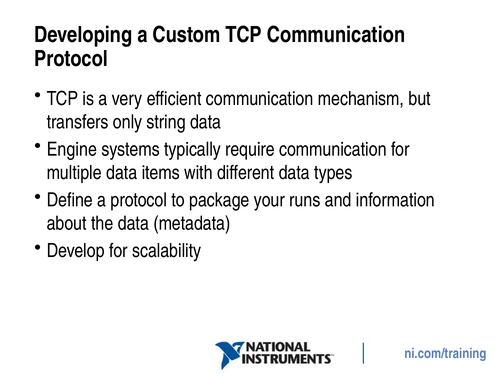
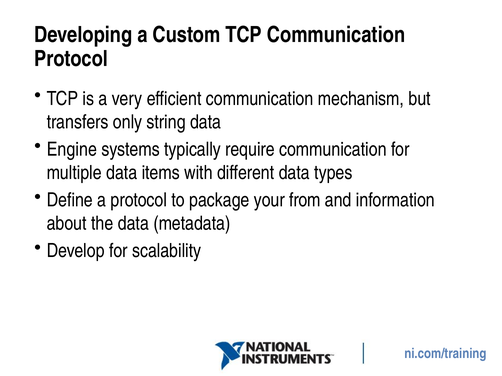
runs: runs -> from
